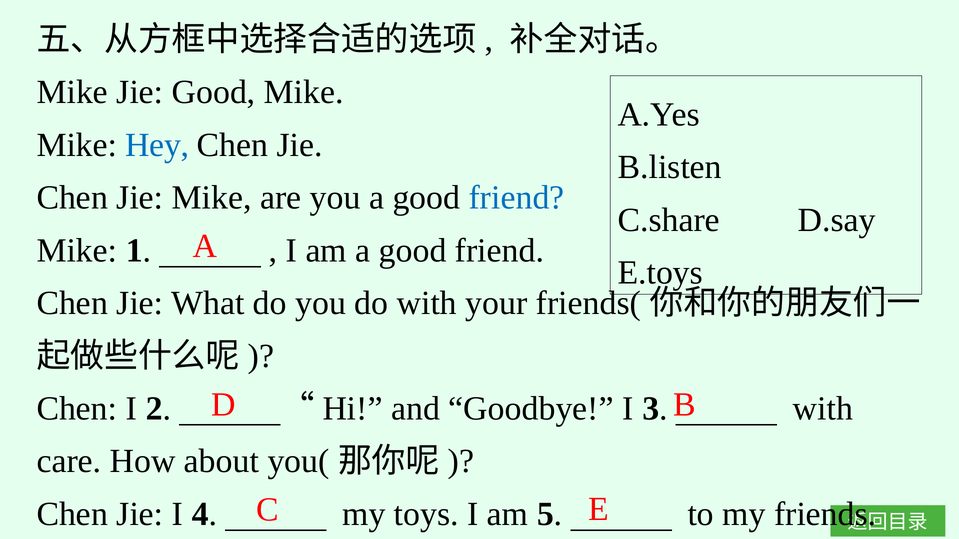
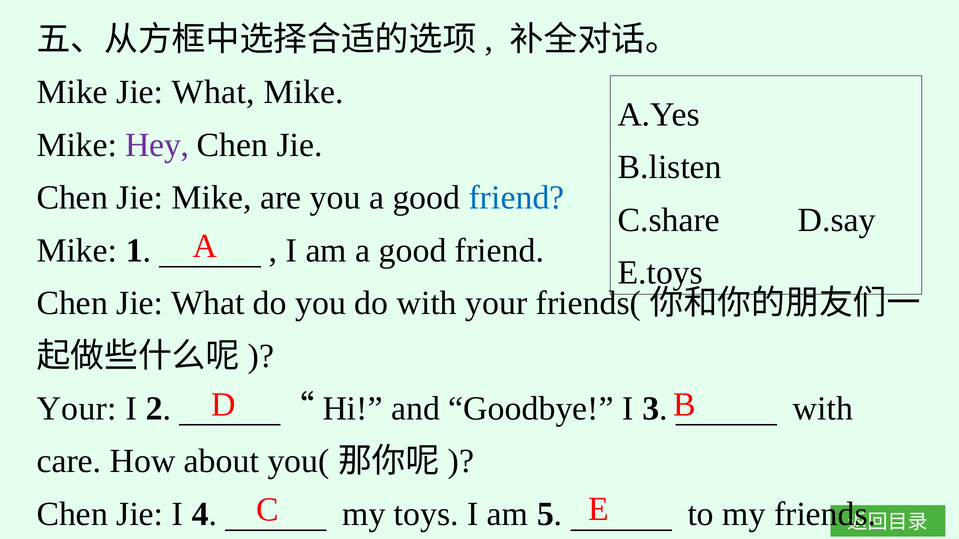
Good at (214, 92): Good -> What
Hey colour: blue -> purple
Chen at (77, 409): Chen -> Your
